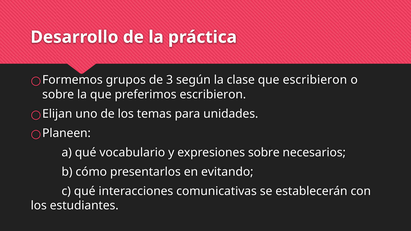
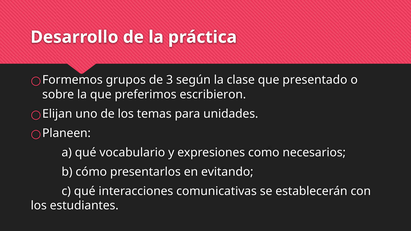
que escribieron: escribieron -> presentado
expresiones sobre: sobre -> como
